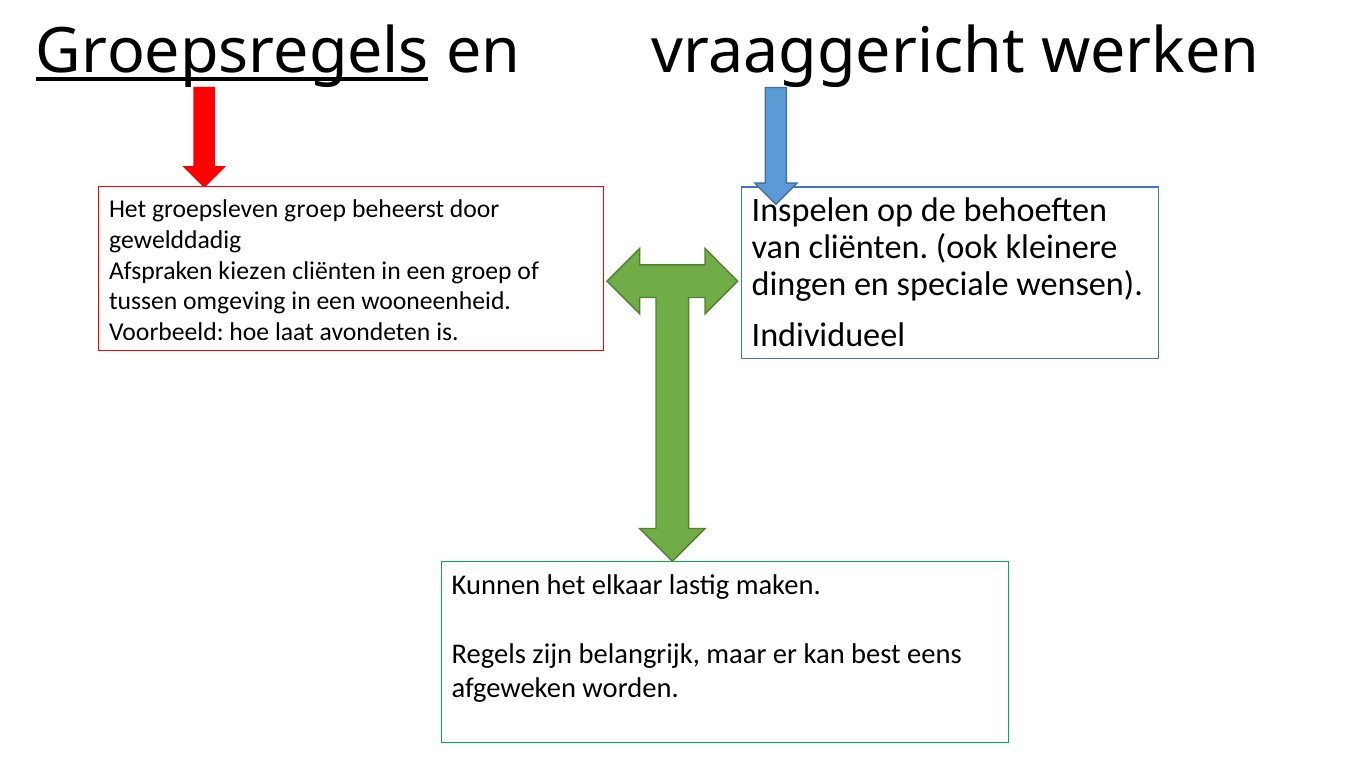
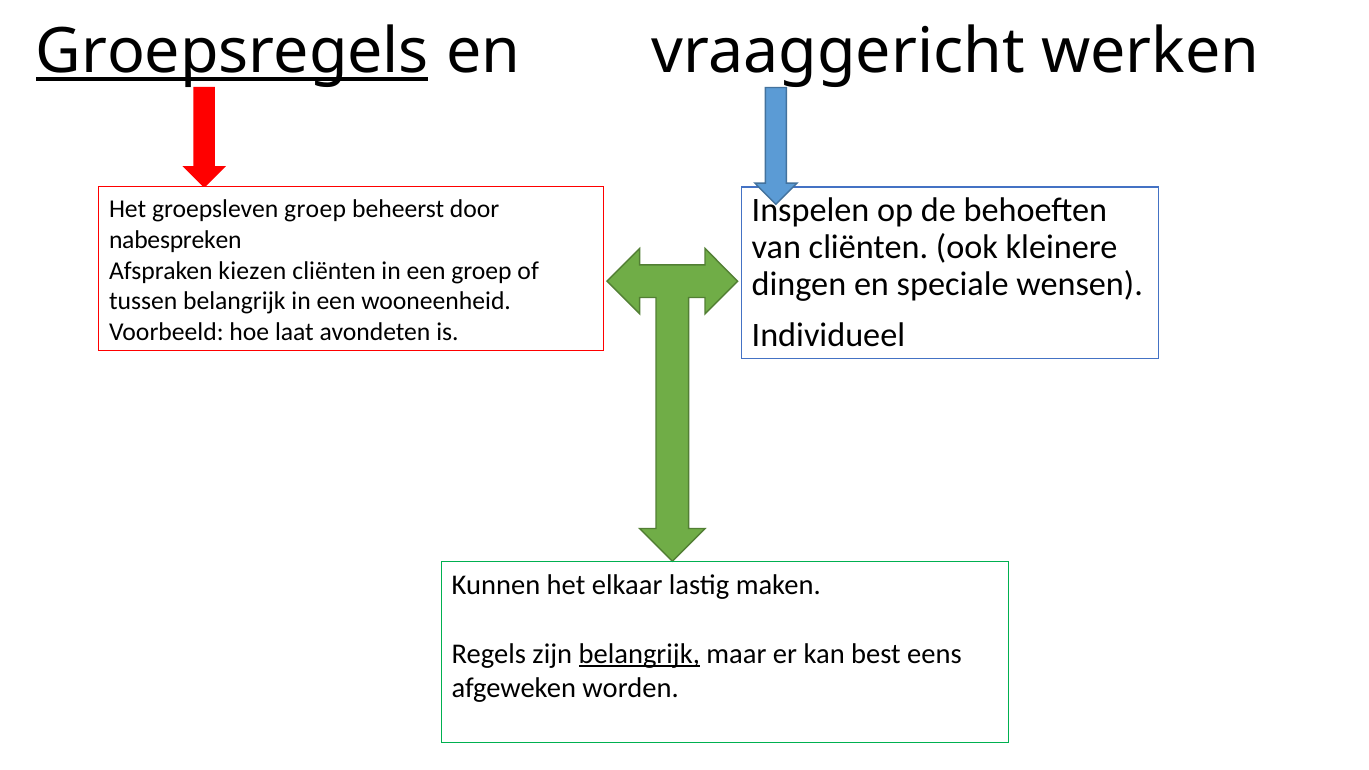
gewelddadig: gewelddadig -> nabespreken
tussen omgeving: omgeving -> belangrijk
belangrijk at (639, 654) underline: none -> present
